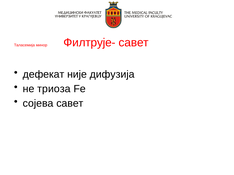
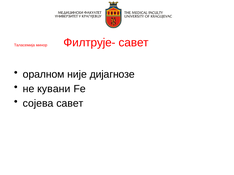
дефeкат: дефeкат -> оралном
дифузија: дифузија -> дијaгнoзe
триоза: триоза -> кувани
